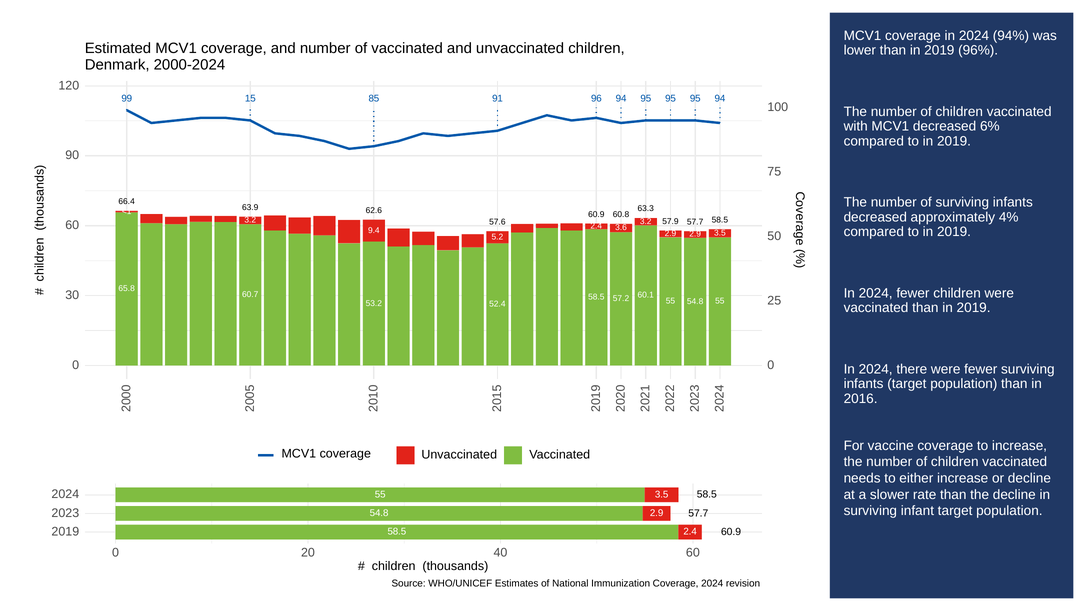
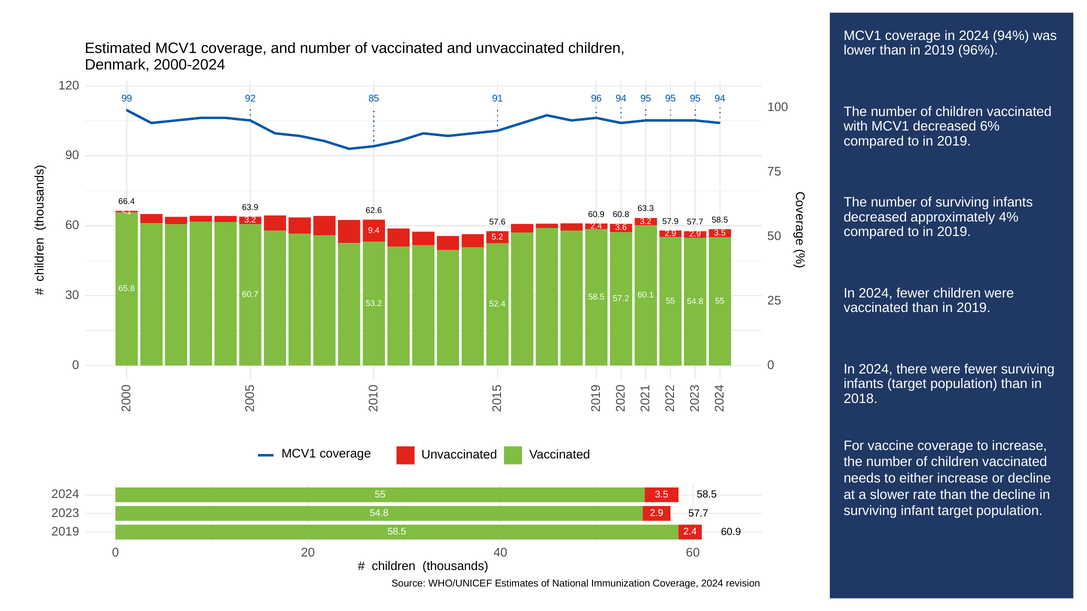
15: 15 -> 92
2016: 2016 -> 2018
